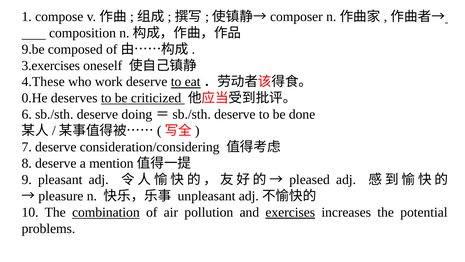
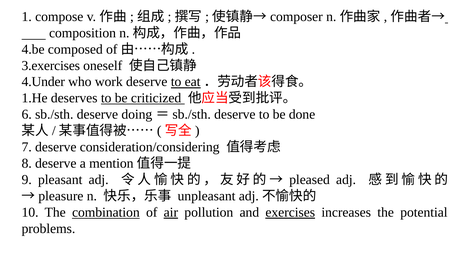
9.be: 9.be -> 4.be
4.These: 4.These -> 4.Under
0.He: 0.He -> 1.He
air underline: none -> present
